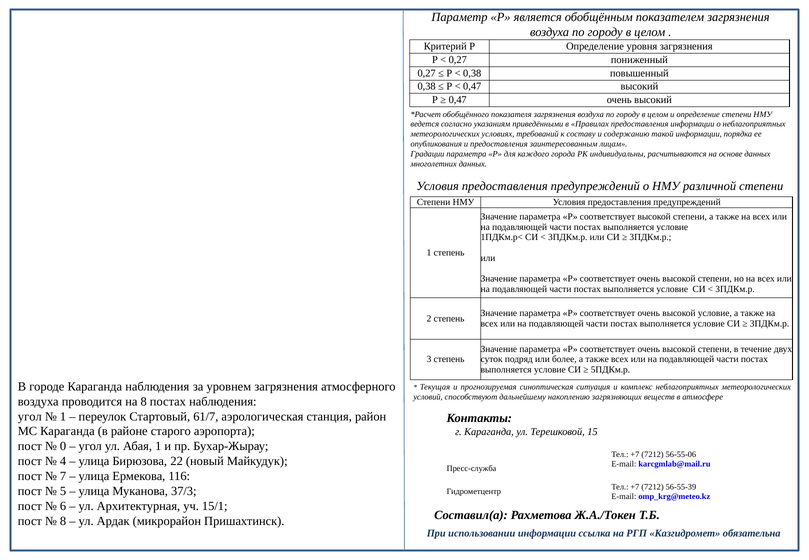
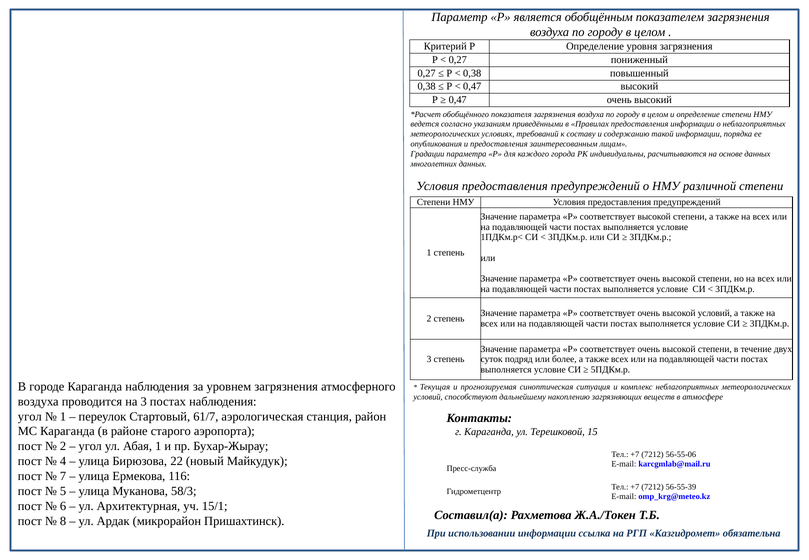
высокой условие: условие -> условий
на 8: 8 -> 3
0 at (63, 446): 0 -> 2
37/3: 37/3 -> 58/3
